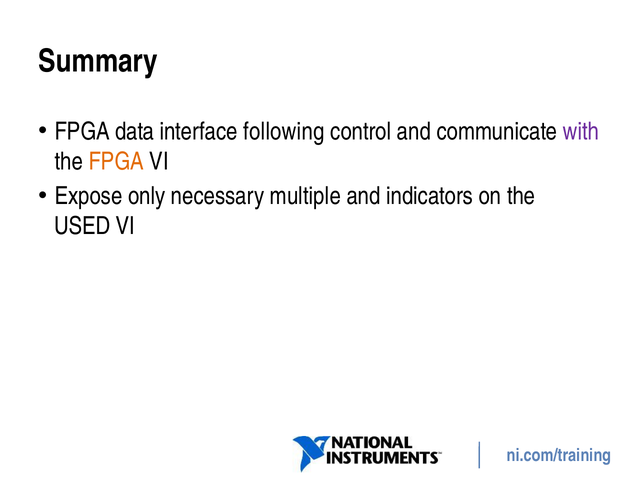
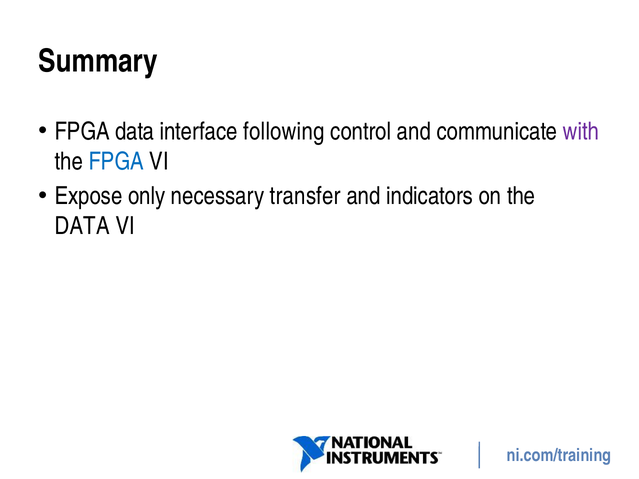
FPGA at (116, 162) colour: orange -> blue
multiple: multiple -> transfer
USED at (82, 226): USED -> DATA
